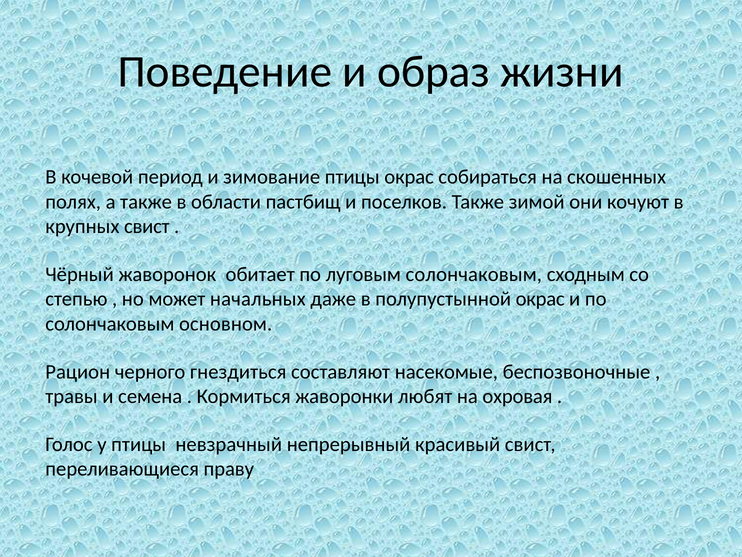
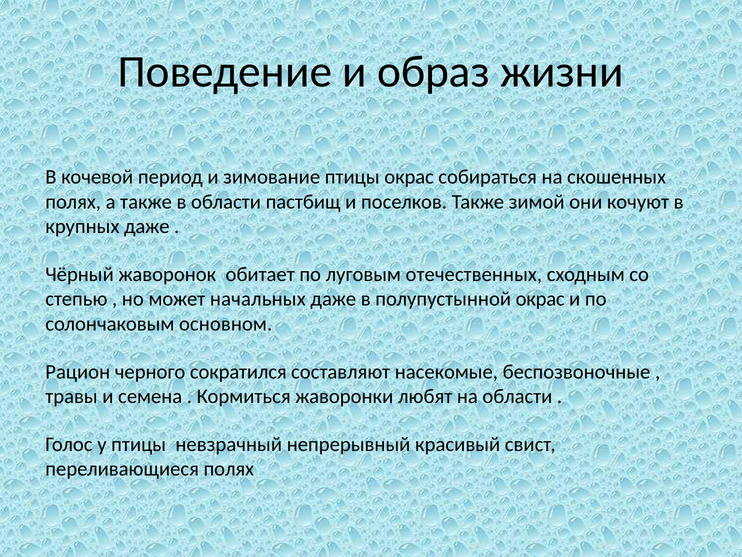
крупных свист: свист -> даже
луговым солончаковым: солончаковым -> отечественных
гнездиться: гнездиться -> сократился
на охровая: охровая -> области
переливающиеся праву: праву -> полях
